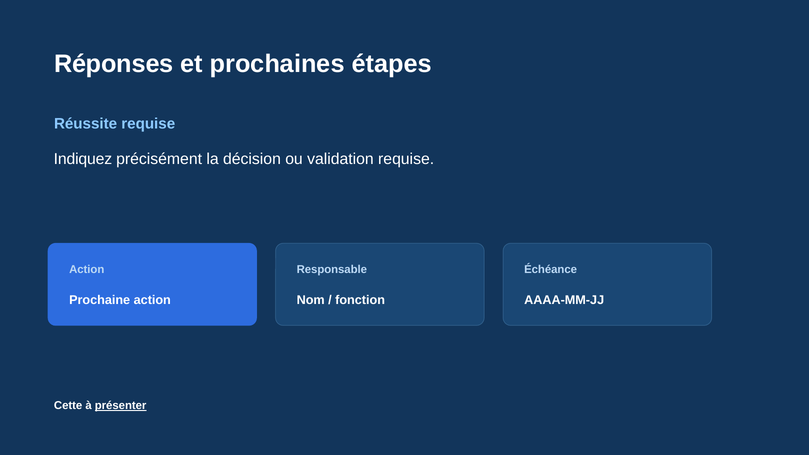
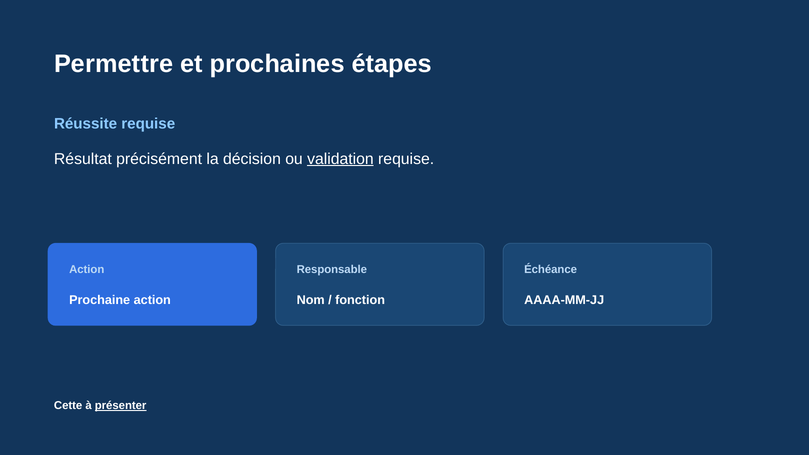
Réponses: Réponses -> Permettre
Indiquez: Indiquez -> Résultat
validation underline: none -> present
